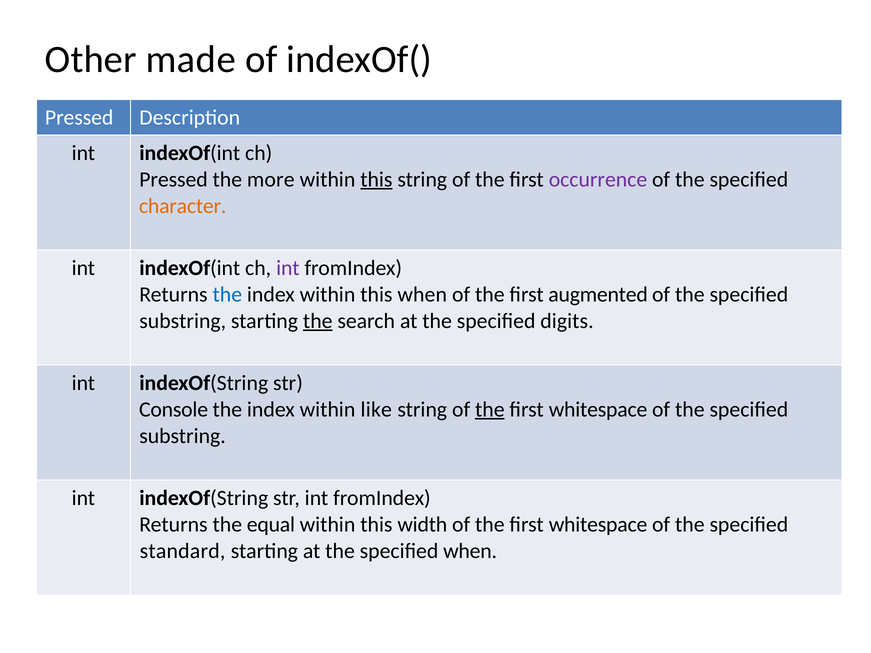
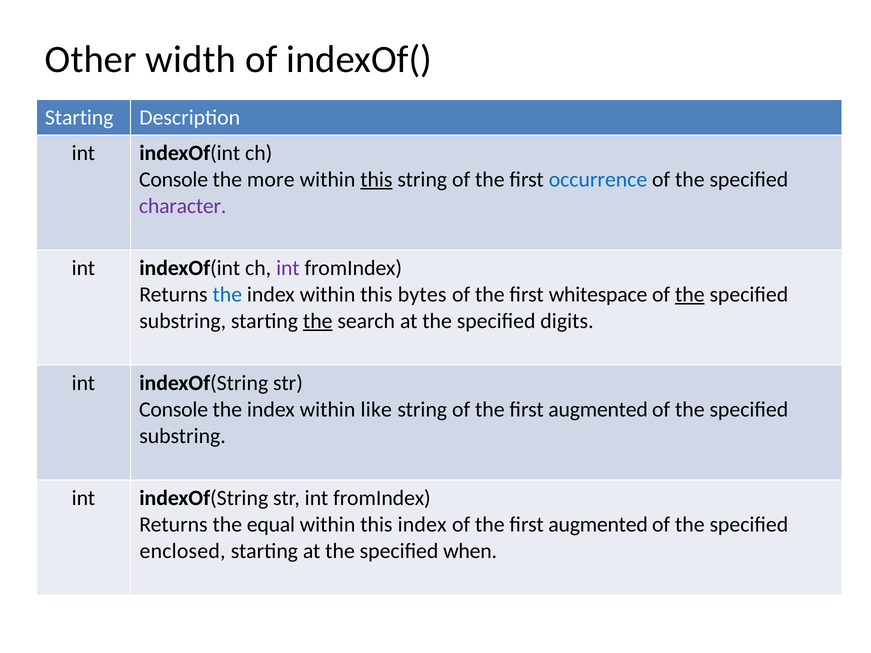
made: made -> width
Pressed at (79, 118): Pressed -> Starting
Pressed at (174, 179): Pressed -> Console
occurrence colour: purple -> blue
character colour: orange -> purple
this when: when -> bytes
augmented: augmented -> whitespace
the at (690, 295) underline: none -> present
the at (490, 410) underline: present -> none
whitespace at (598, 410): whitespace -> augmented
this width: width -> index
whitespace at (598, 525): whitespace -> augmented
standard: standard -> enclosed
